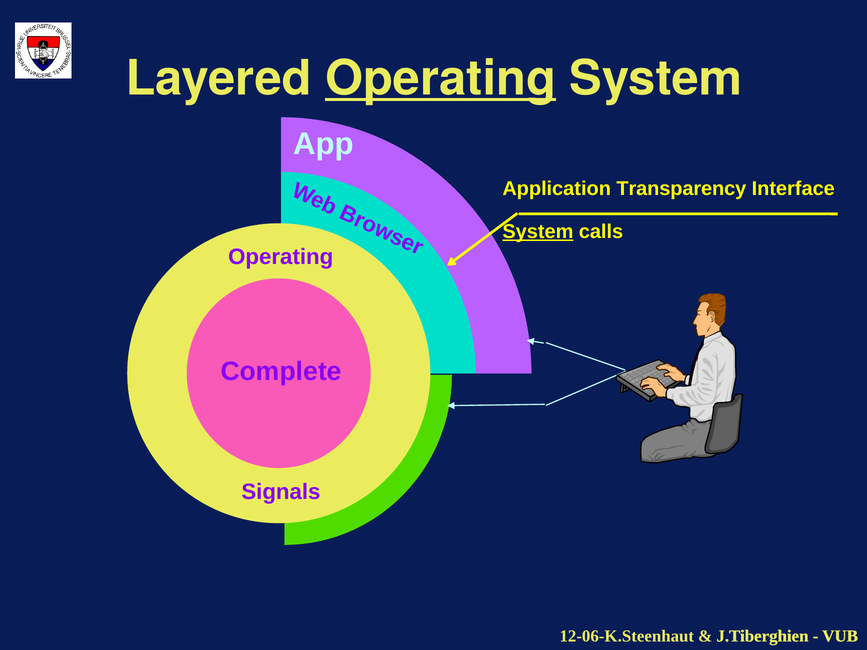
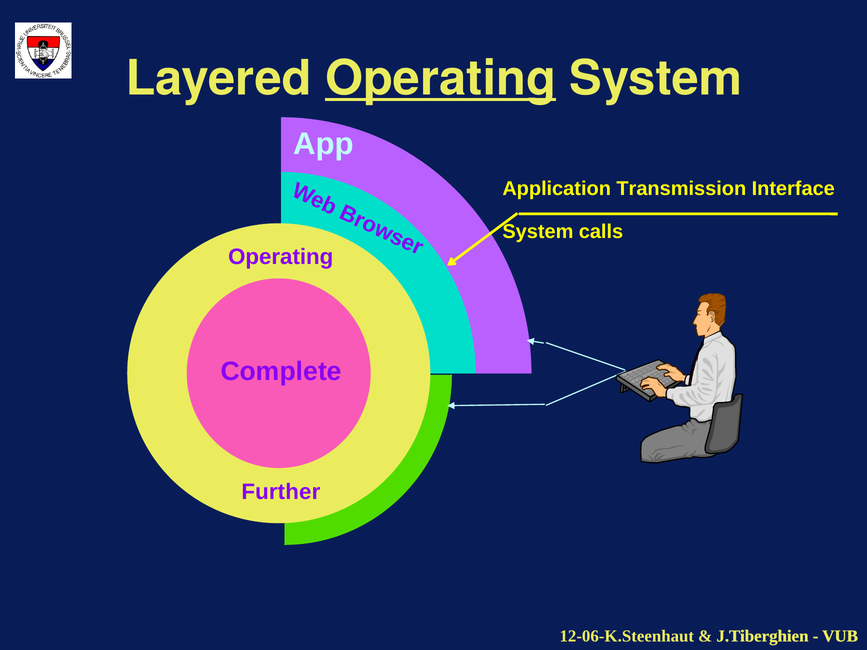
Transparency: Transparency -> Transmission
System at (538, 232) underline: present -> none
Signals: Signals -> Further
